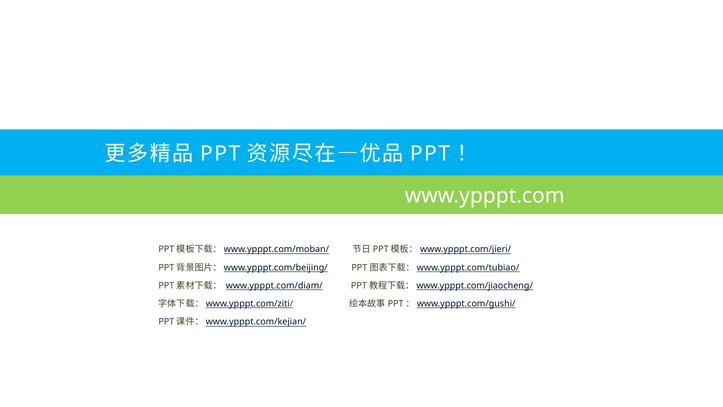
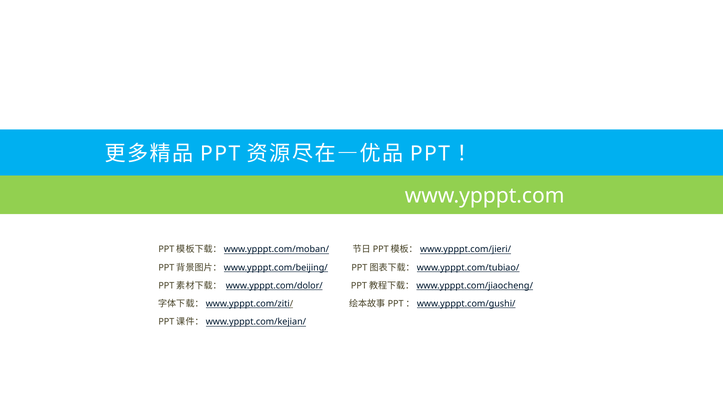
www.ypppt.com/diam/: www.ypppt.com/diam/ -> www.ypppt.com/dolor/
